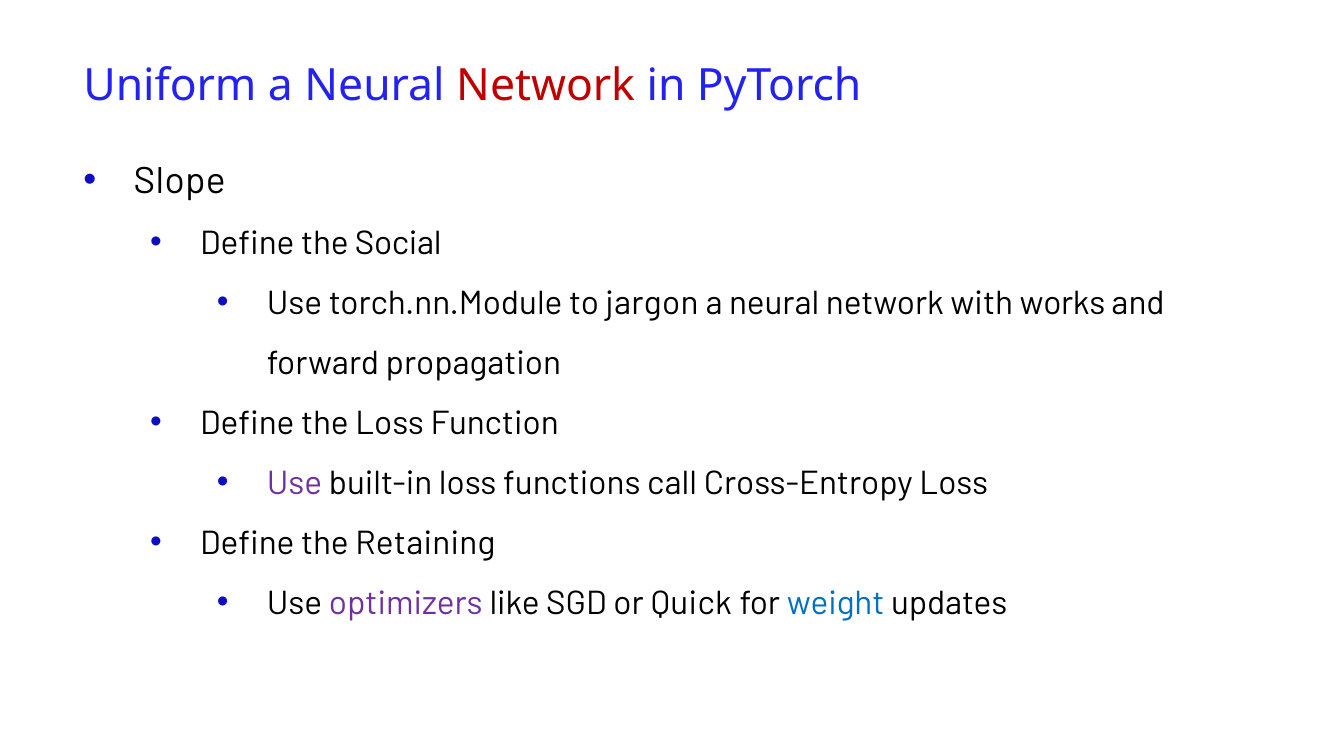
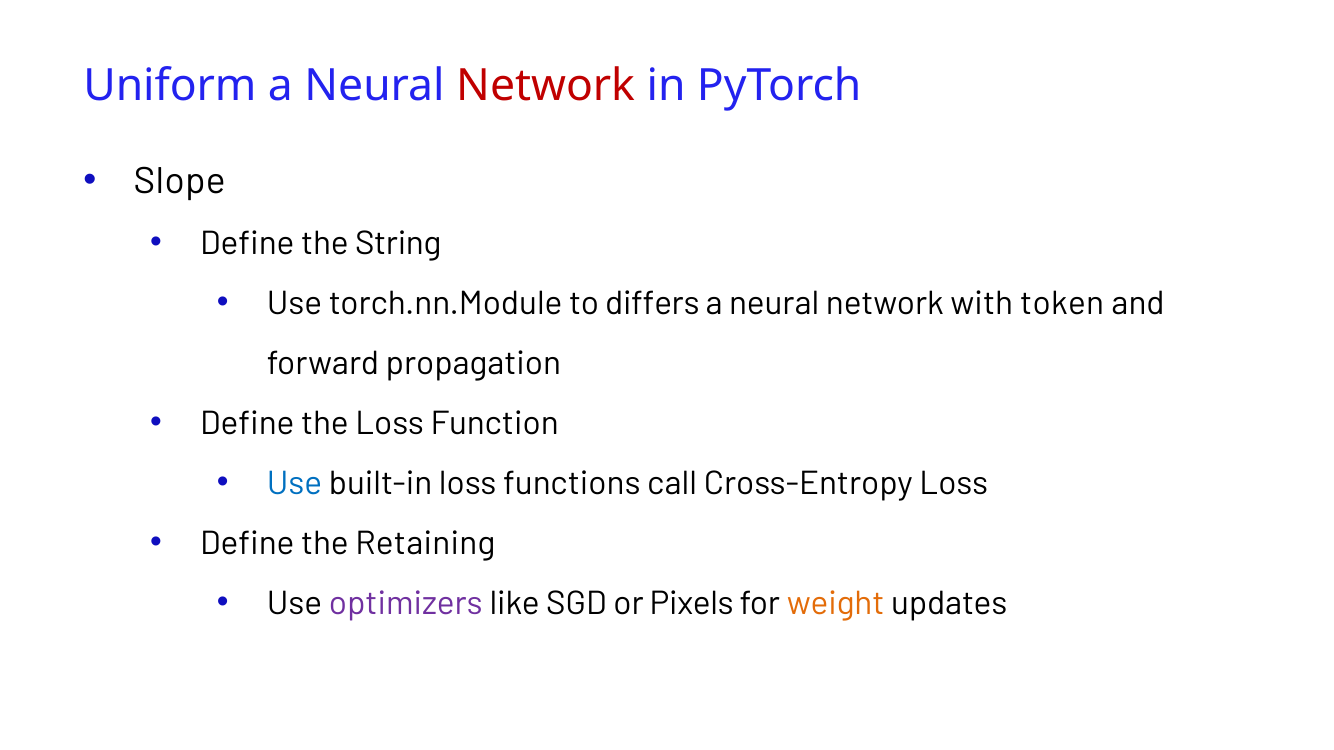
Social: Social -> String
jargon: jargon -> differs
works: works -> token
Use at (295, 484) colour: purple -> blue
Quick: Quick -> Pixels
weight colour: blue -> orange
